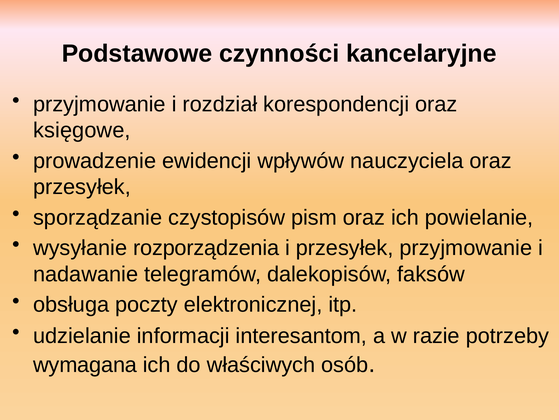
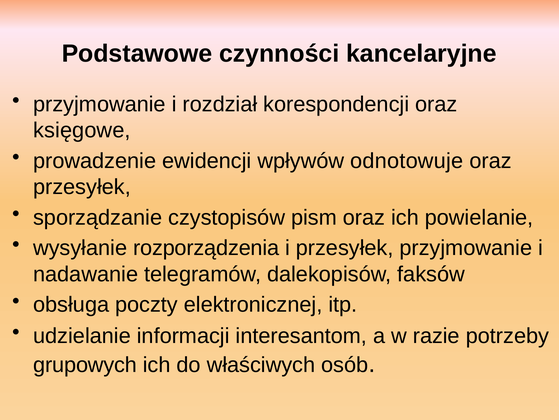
nauczyciela: nauczyciela -> odnotowuje
wymagana: wymagana -> grupowych
